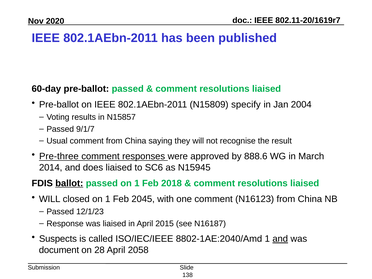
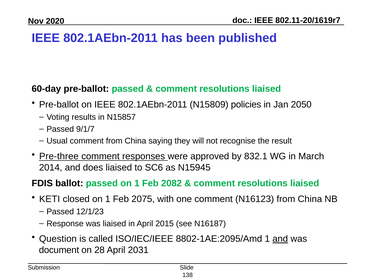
specify: specify -> policies
2004: 2004 -> 2050
888.6: 888.6 -> 832.1
ballot underline: present -> none
2018: 2018 -> 2082
WILL at (50, 199): WILL -> KETI
2045: 2045 -> 2075
Suspects: Suspects -> Question
8802-1AE:2040/Amd: 8802-1AE:2040/Amd -> 8802-1AE:2095/Amd
2058: 2058 -> 2031
